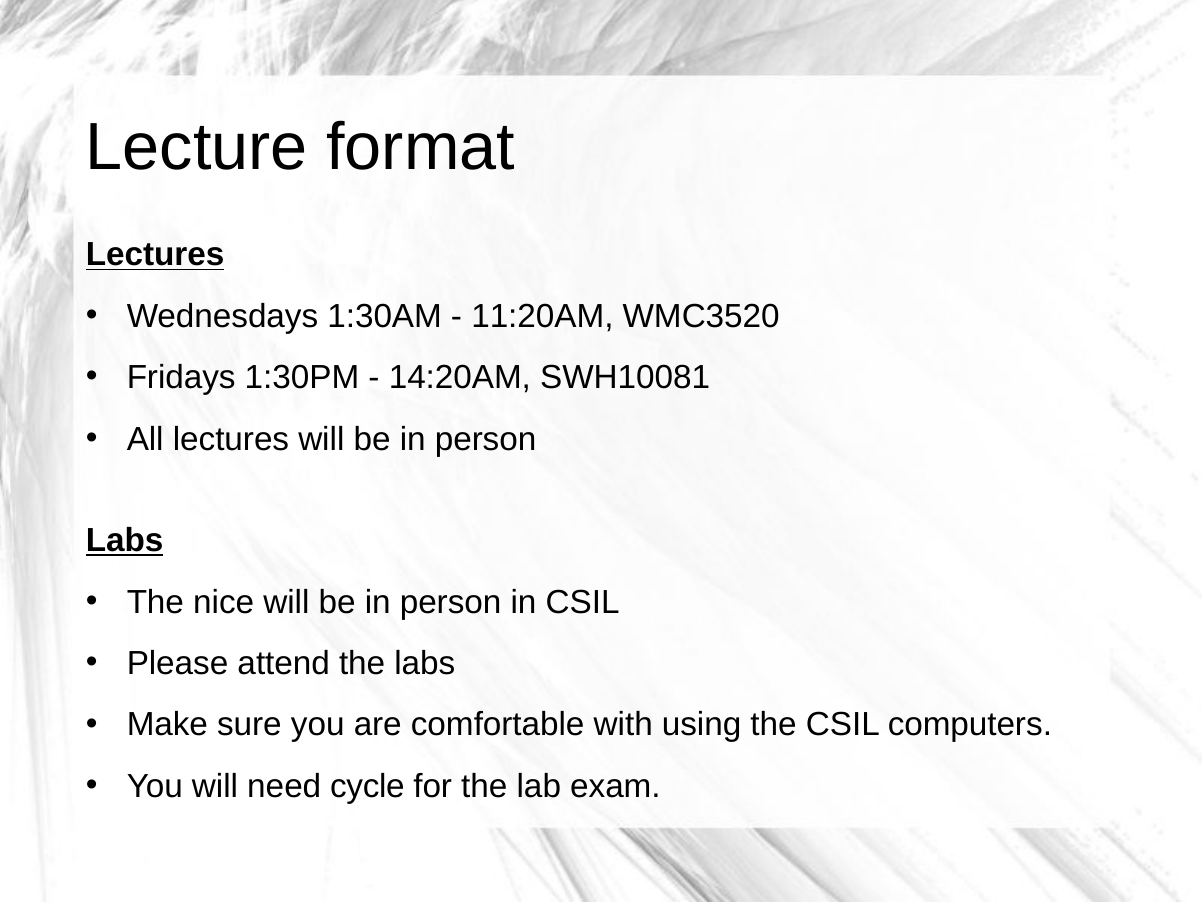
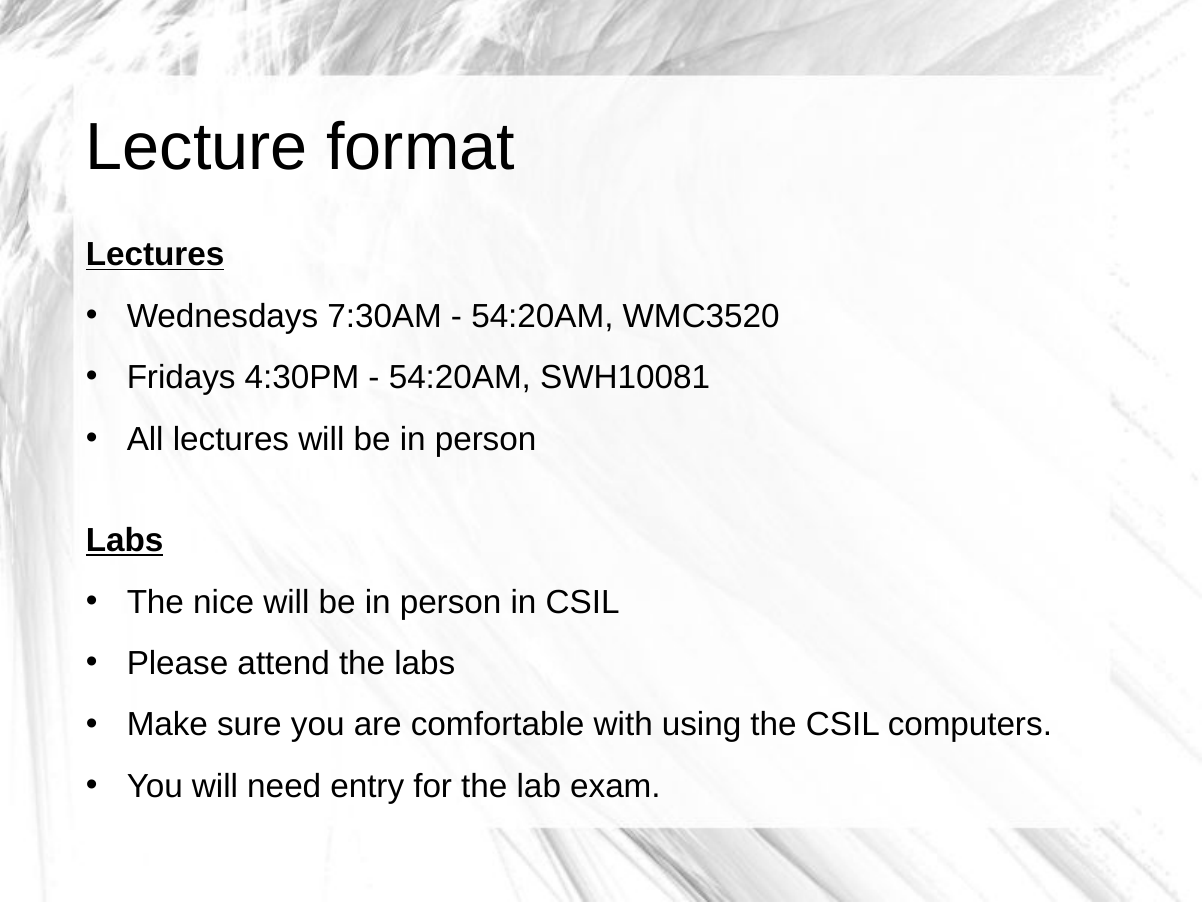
1:30AM: 1:30AM -> 7:30AM
11:20AM at (542, 316): 11:20AM -> 54:20AM
1:30PM: 1:30PM -> 4:30PM
14:20AM at (460, 377): 14:20AM -> 54:20AM
cycle: cycle -> entry
